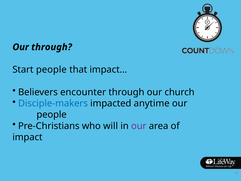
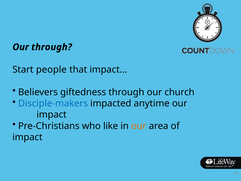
encounter: encounter -> giftedness
people at (52, 115): people -> impact
will: will -> like
our at (139, 126) colour: purple -> orange
